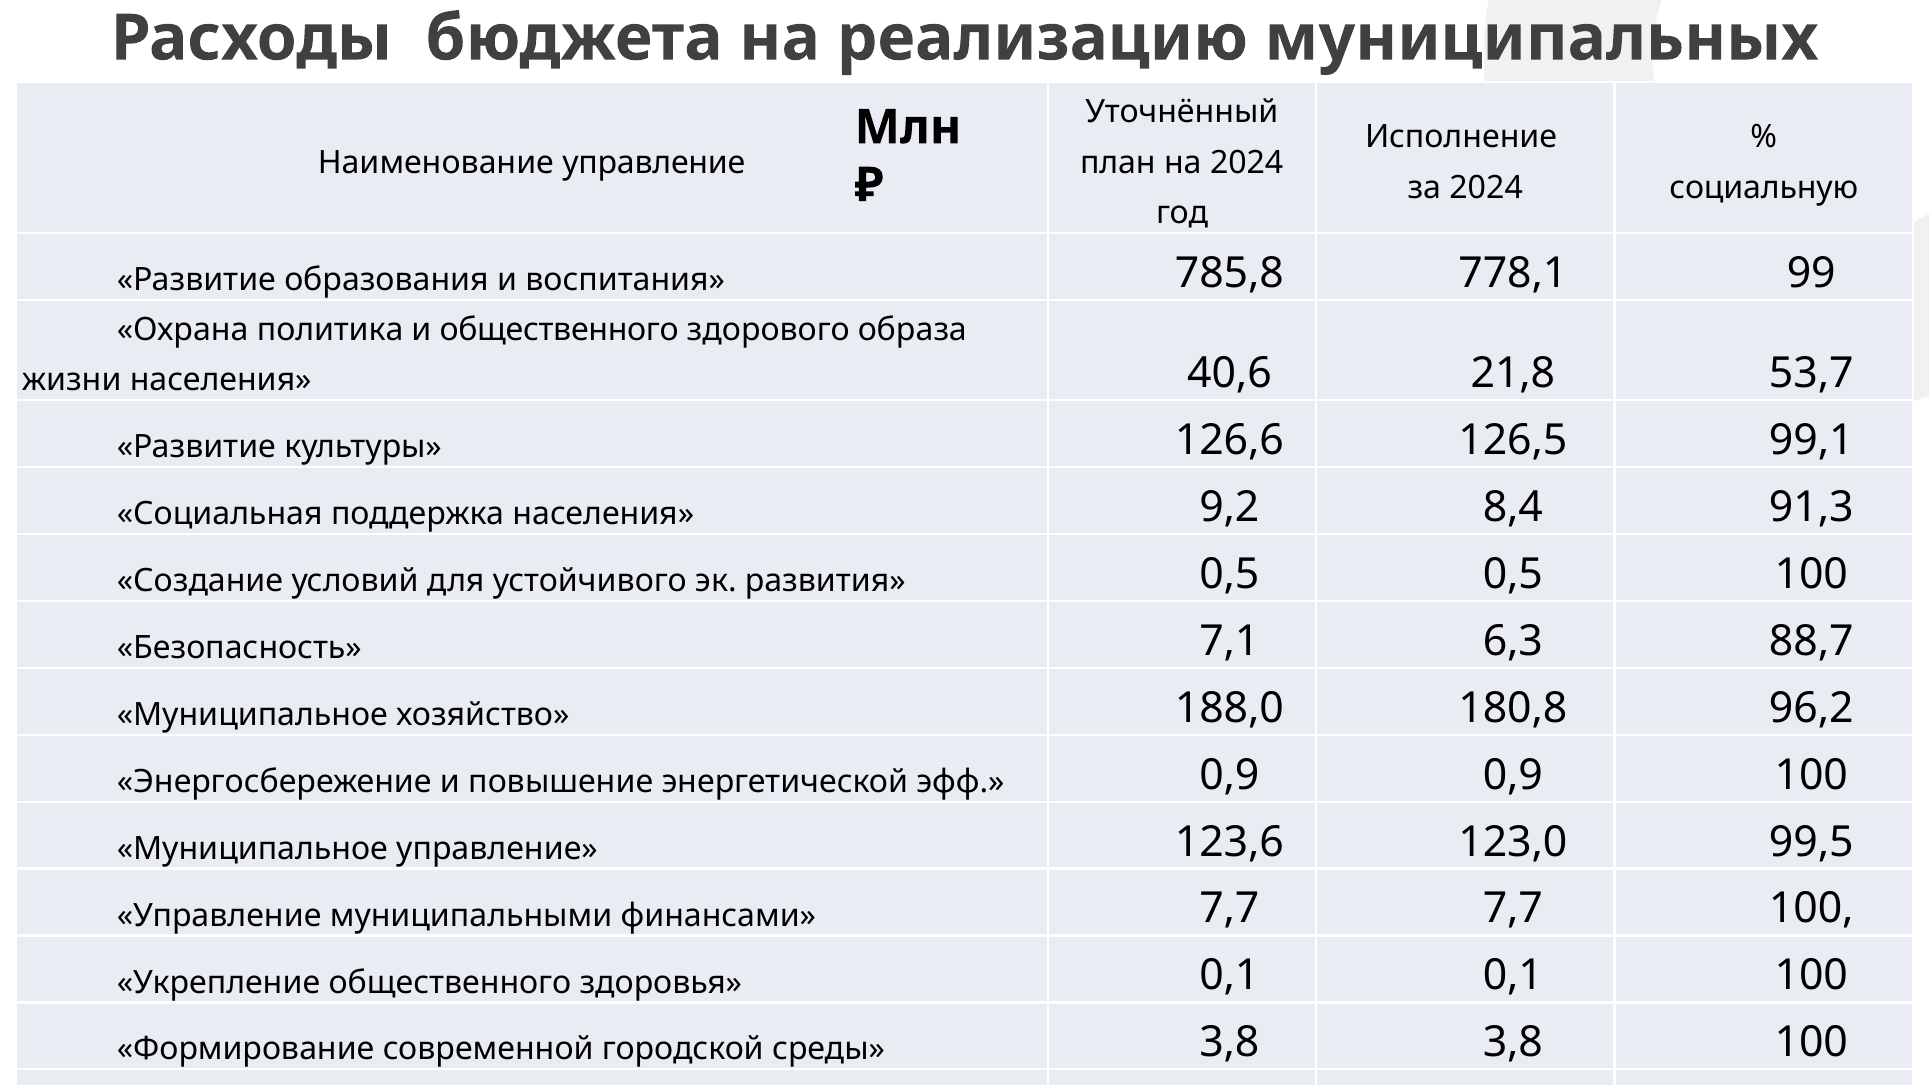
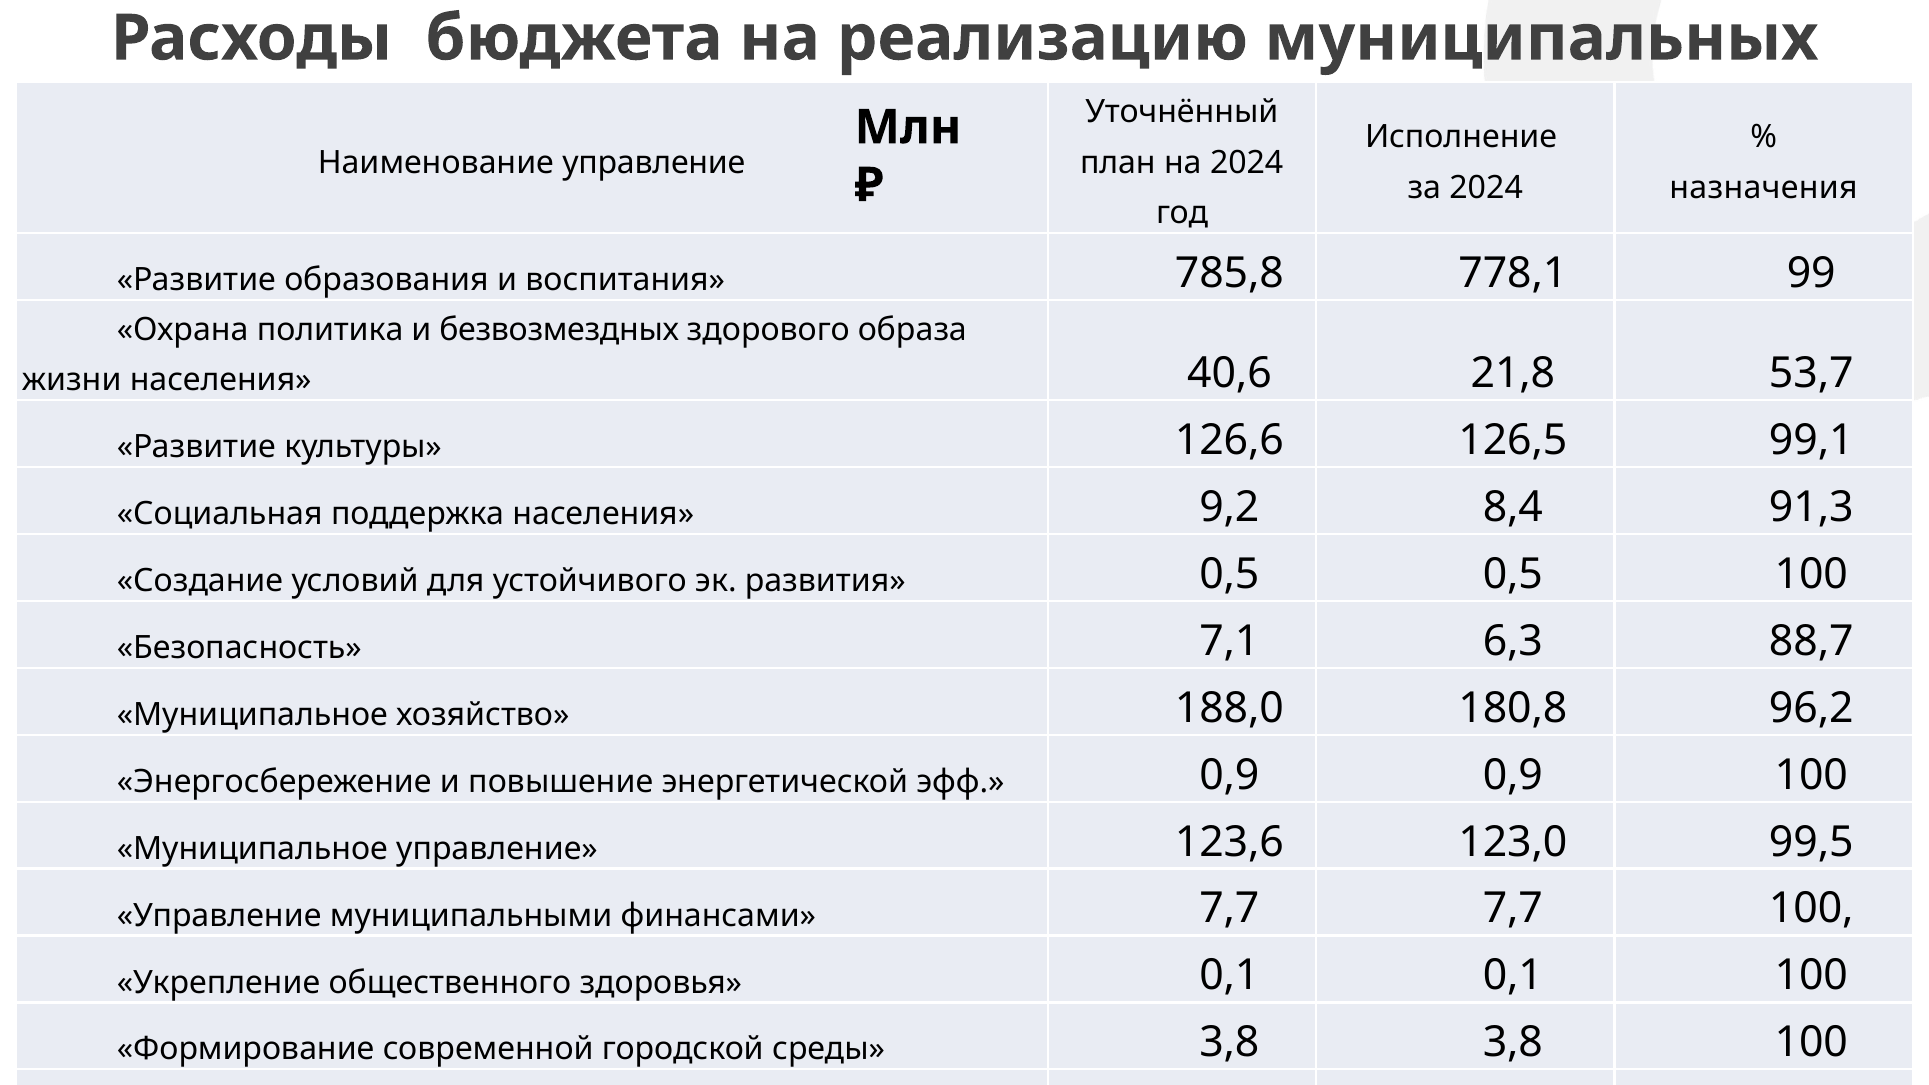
социальную: социальную -> назначения
и общественного: общественного -> безвозмездных
